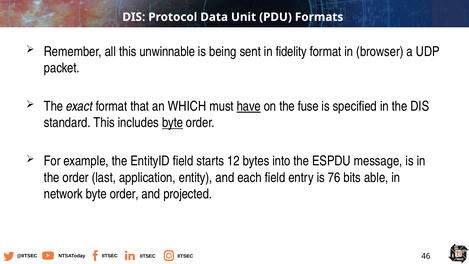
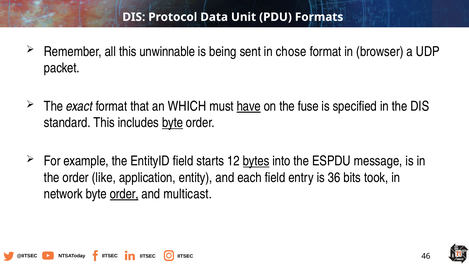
fidelity: fidelity -> chose
bytes underline: none -> present
last: last -> like
76: 76 -> 36
able: able -> took
order at (124, 194) underline: none -> present
projected: projected -> multicast
